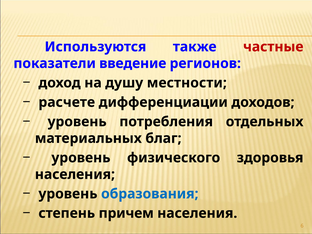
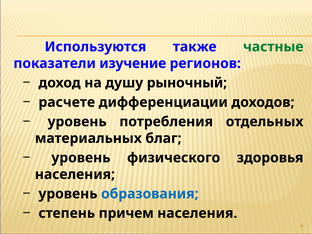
частные colour: red -> green
введение: введение -> изучение
местности: местности -> рыночный
